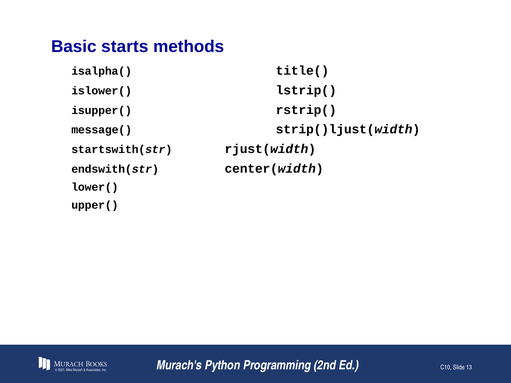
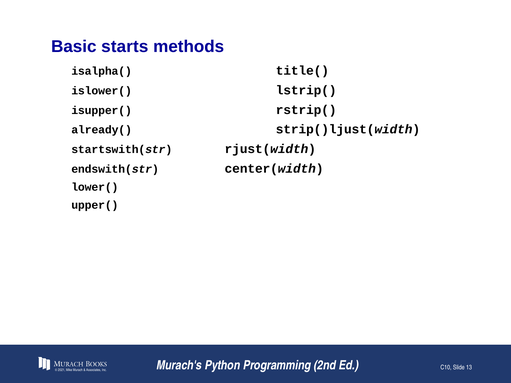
message(: message( -> already(
